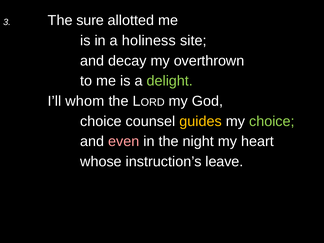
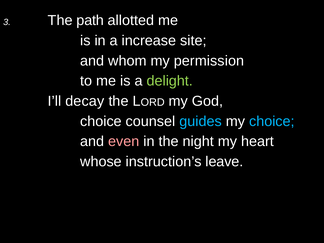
sure: sure -> path
holiness: holiness -> increase
decay: decay -> whom
overthrown: overthrown -> permission
whom: whom -> decay
guides colour: yellow -> light blue
choice at (272, 121) colour: light green -> light blue
